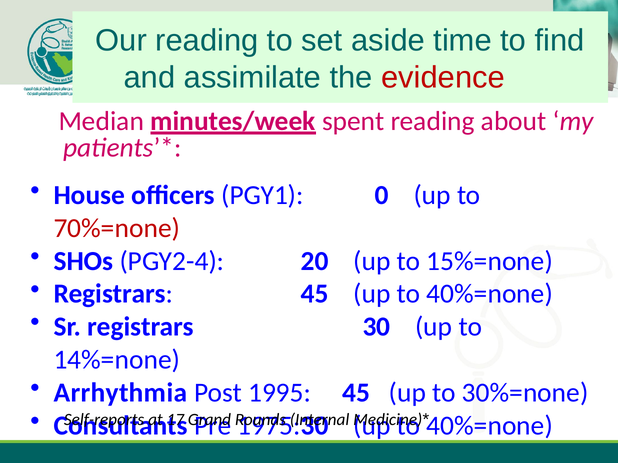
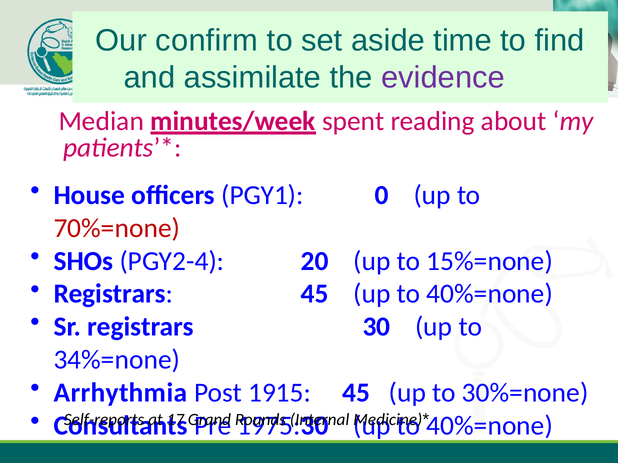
Our reading: reading -> confirm
evidence colour: red -> purple
14%=none: 14%=none -> 34%=none
1995: 1995 -> 1915
